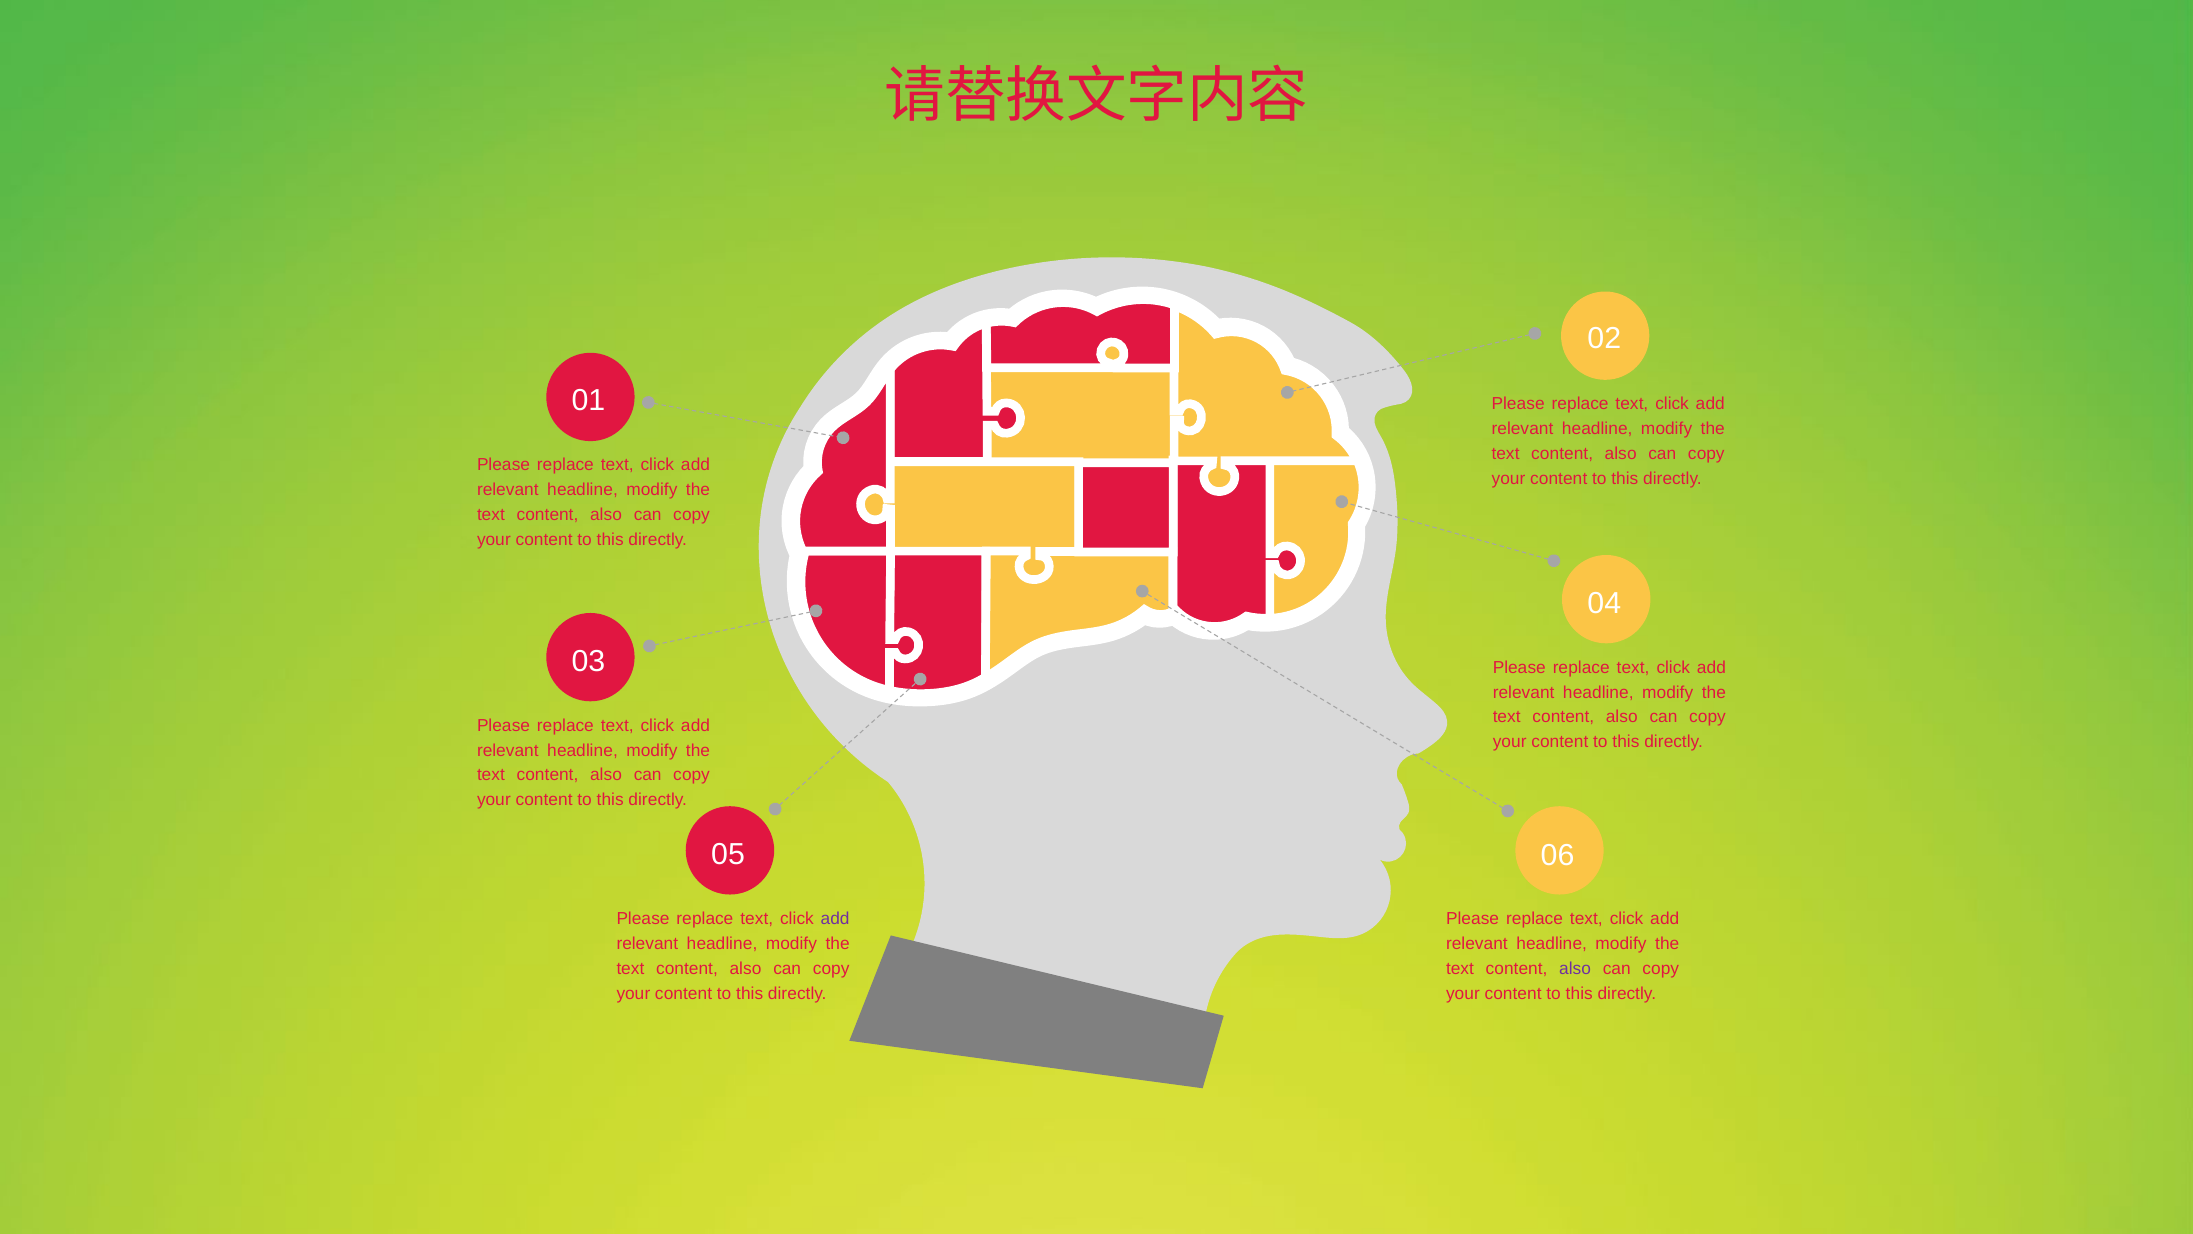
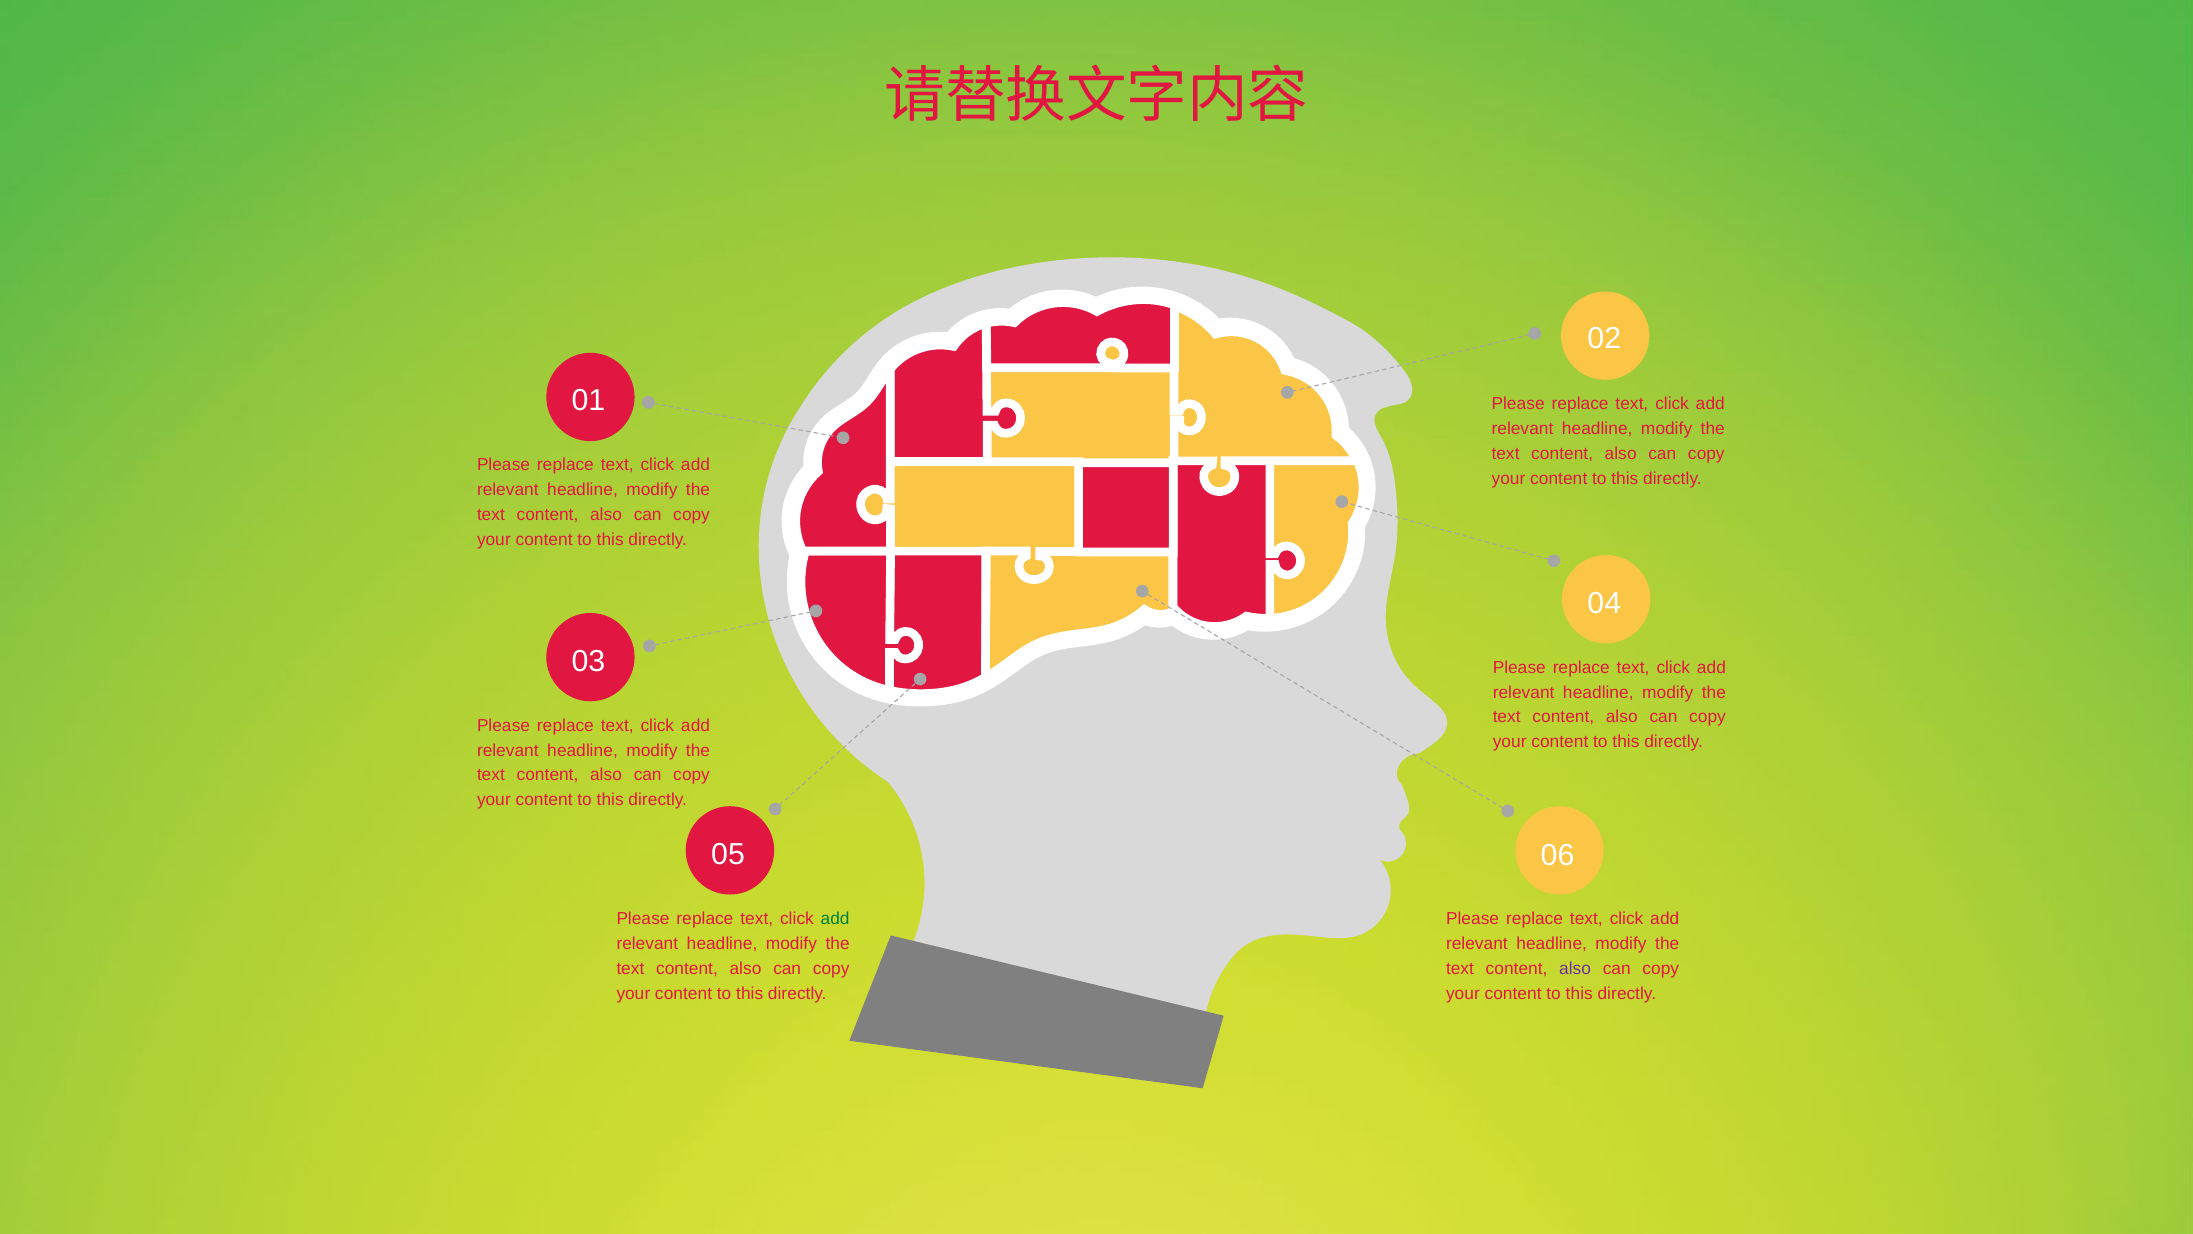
add at (835, 918) colour: purple -> green
